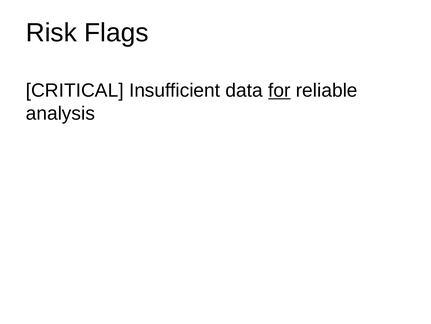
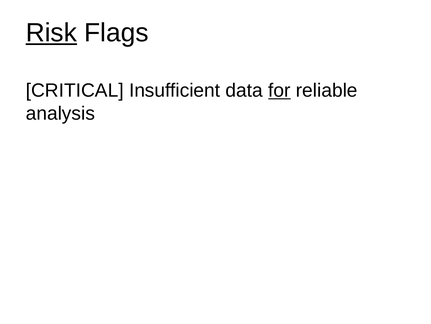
Risk underline: none -> present
